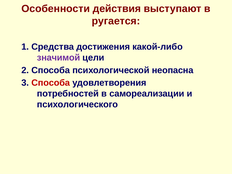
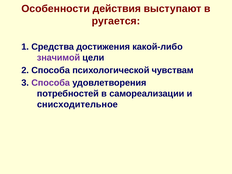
неопасна: неопасна -> чувствам
Способа at (51, 83) colour: red -> purple
психологического: психологического -> снисходительное
